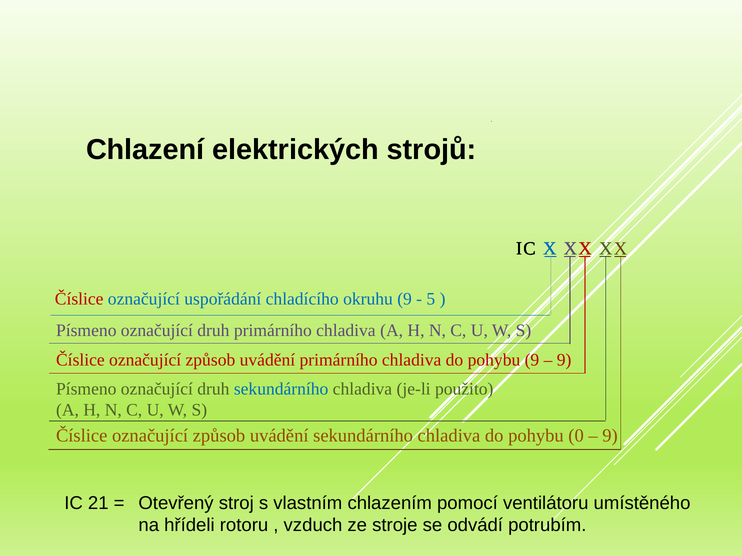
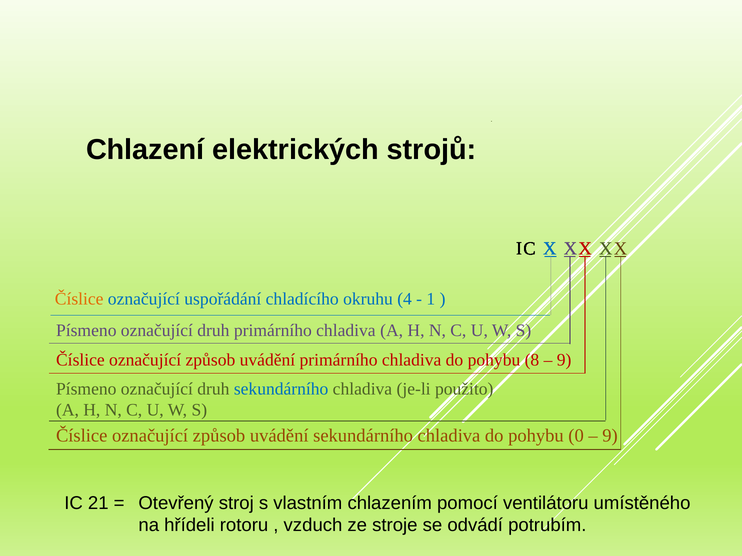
Číslice at (79, 299) colour: red -> orange
okruhu 9: 9 -> 4
5: 5 -> 1
pohybu 9: 9 -> 8
